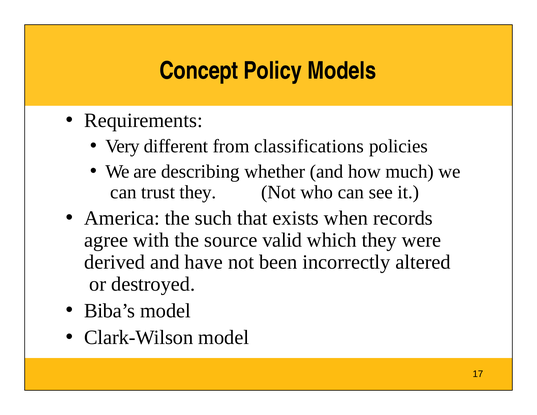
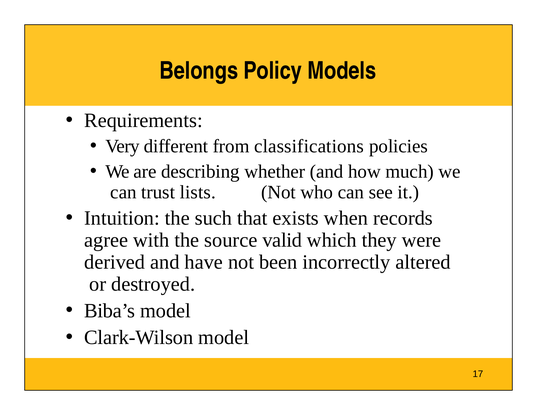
Concept: Concept -> Belongs
trust they: they -> lists
America: America -> Intuition
